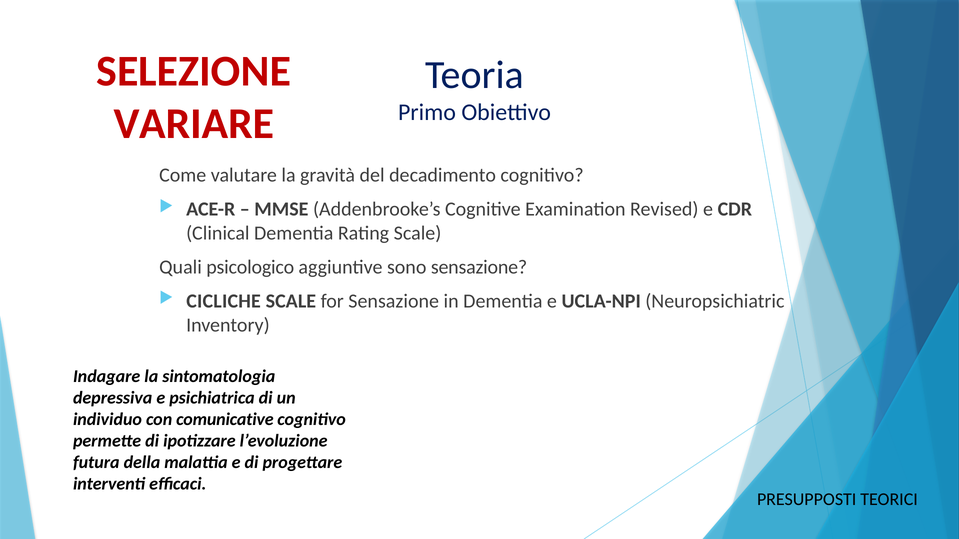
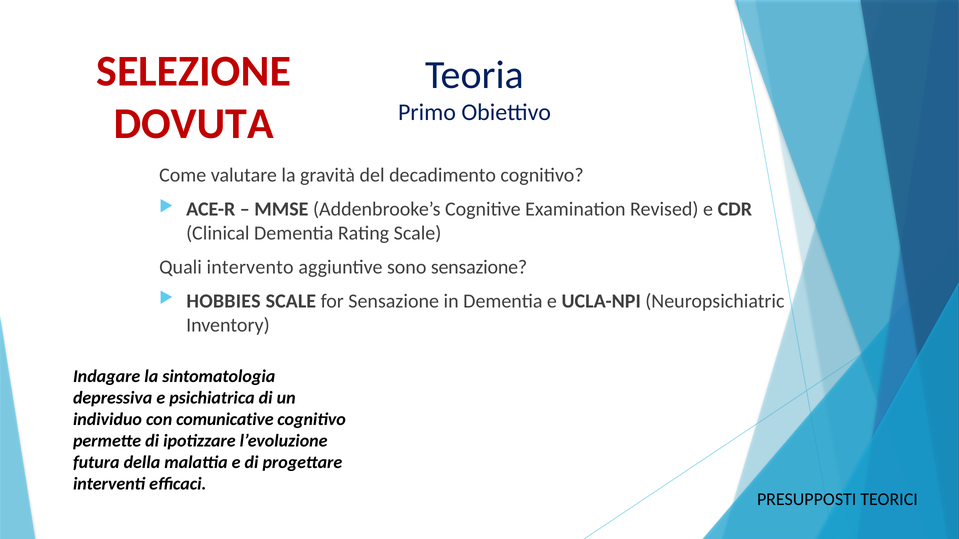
VARIARE: VARIARE -> DOVUTA
psicologico: psicologico -> intervento
CICLICHE: CICLICHE -> HOBBIES
